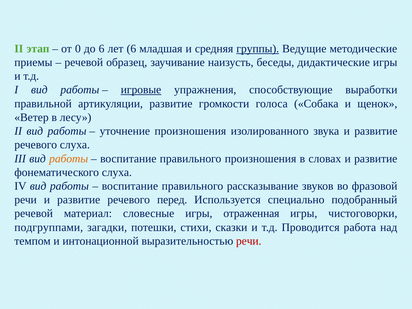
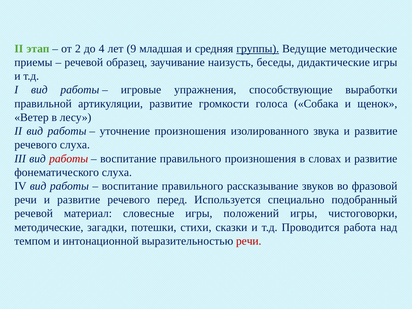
0: 0 -> 2
до 6: 6 -> 4
лет 6: 6 -> 9
игровые underline: present -> none
работы at (69, 159) colour: orange -> red
отраженная: отраженная -> положений
подгруппами at (49, 227): подгруппами -> методические
